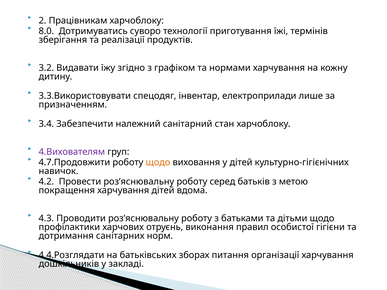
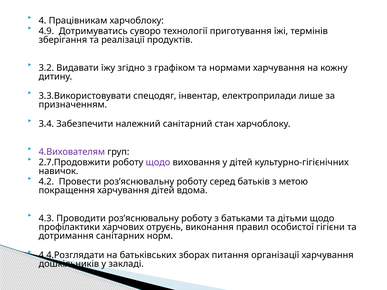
2: 2 -> 4
8.0: 8.0 -> 4.9
4.7.Продовжити: 4.7.Продовжити -> 2.7.Продовжити
щодо at (158, 162) colour: orange -> purple
